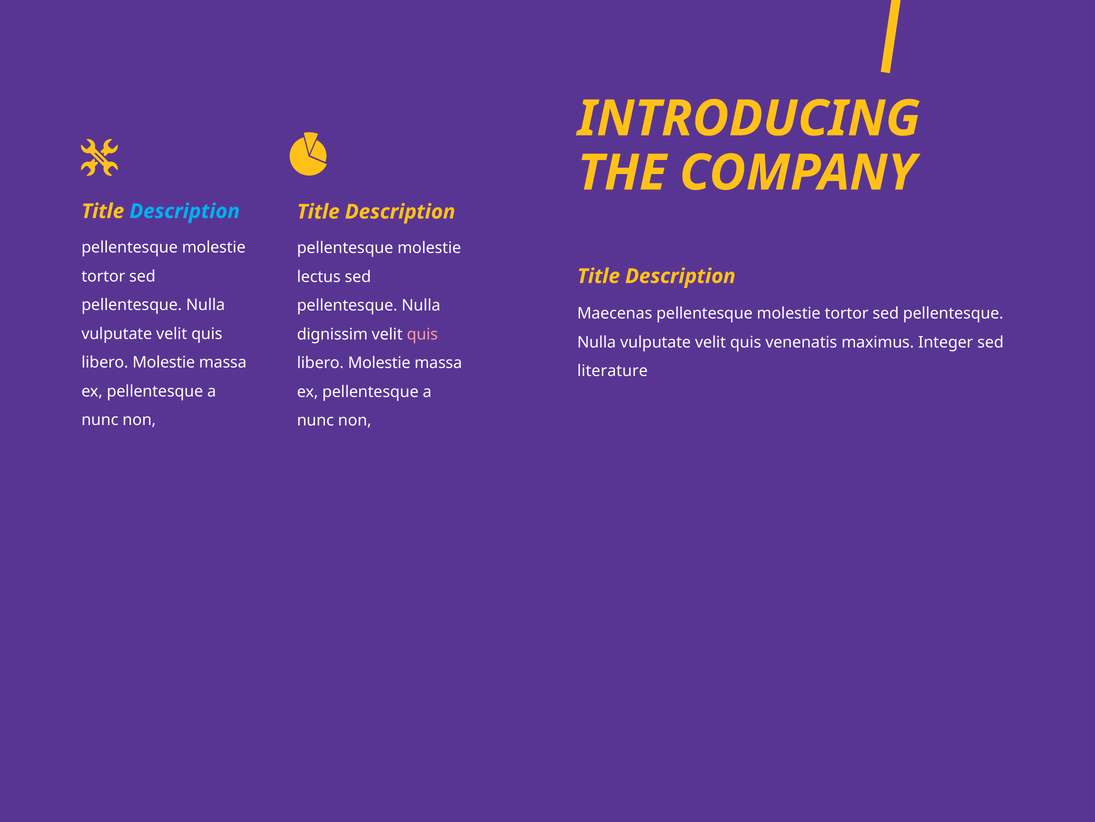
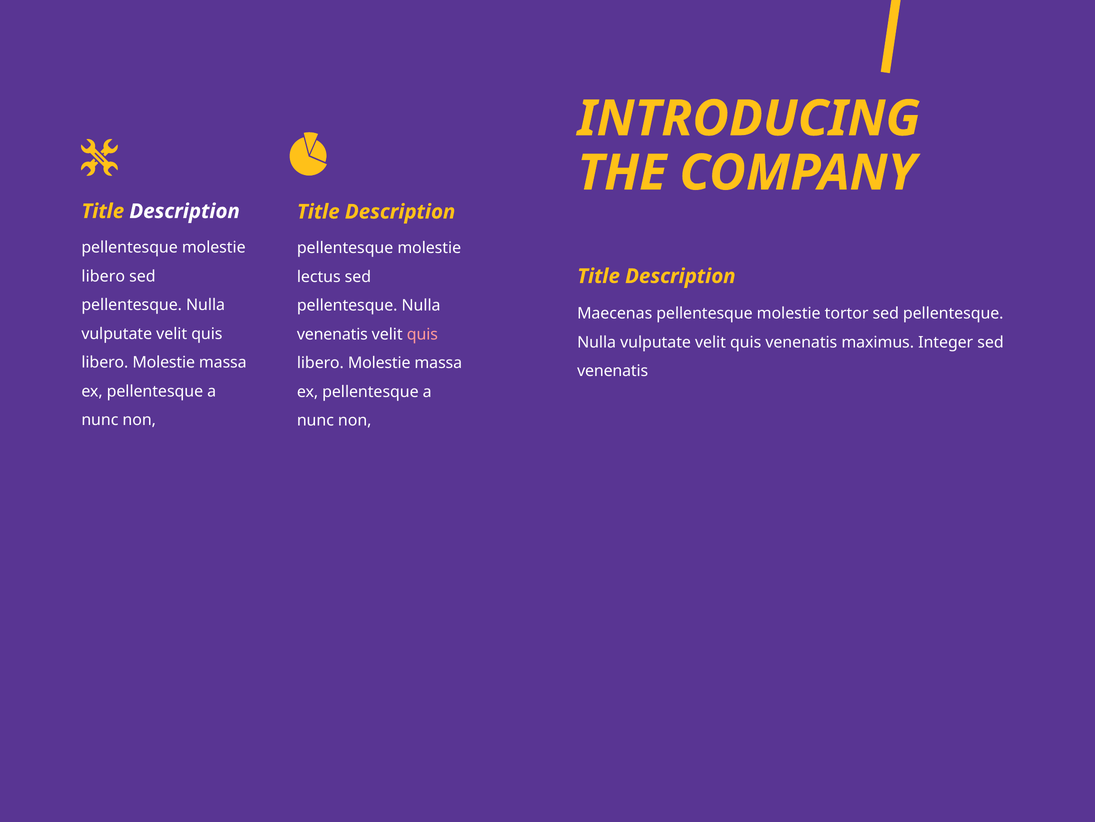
Description at (185, 211) colour: light blue -> white
tortor at (103, 276): tortor -> libero
dignissim at (332, 334): dignissim -> venenatis
literature at (613, 371): literature -> venenatis
